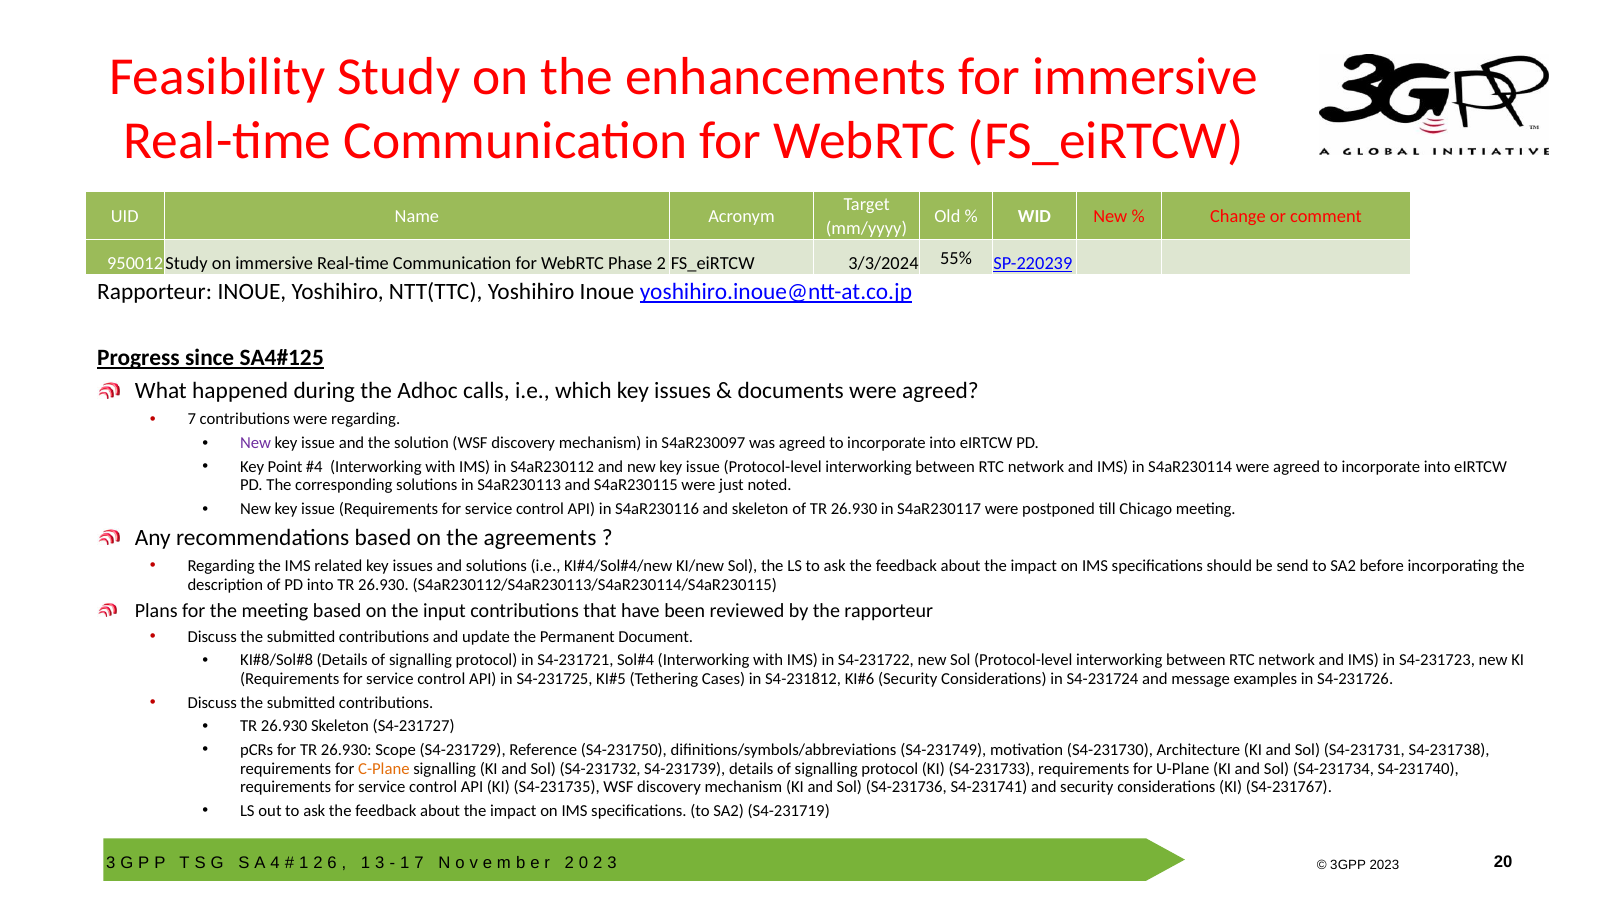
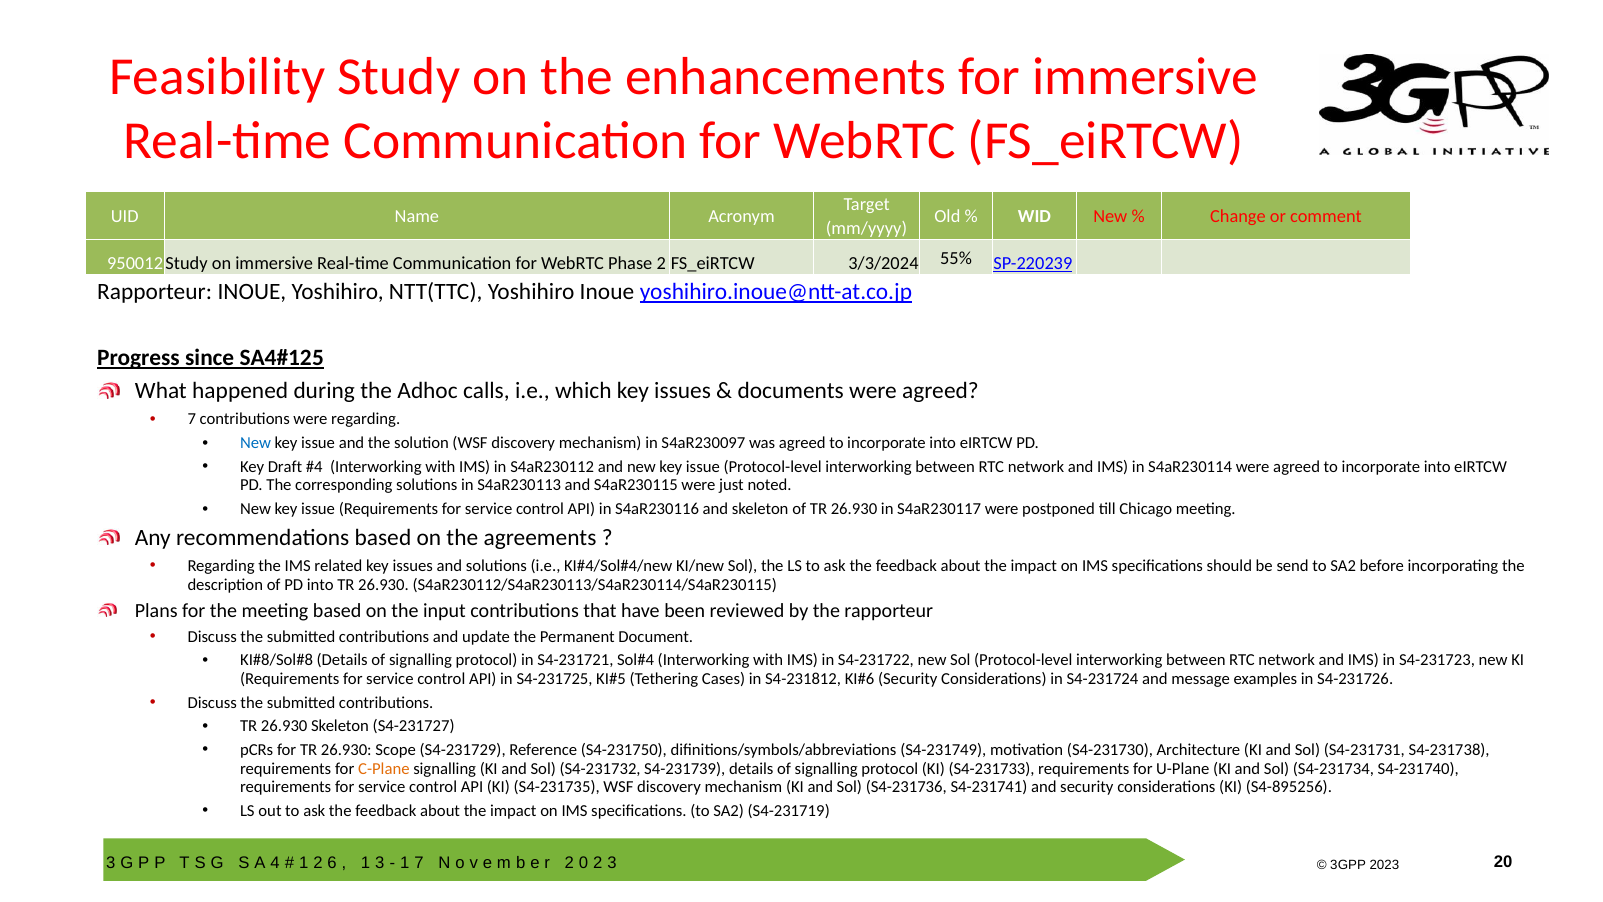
New at (256, 443) colour: purple -> blue
Point: Point -> Draft
S4-231767: S4-231767 -> S4-895256
